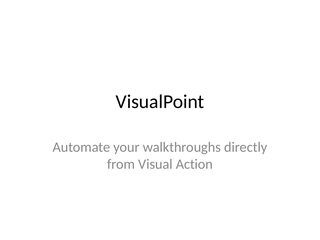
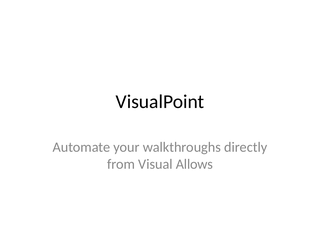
Action: Action -> Allows
